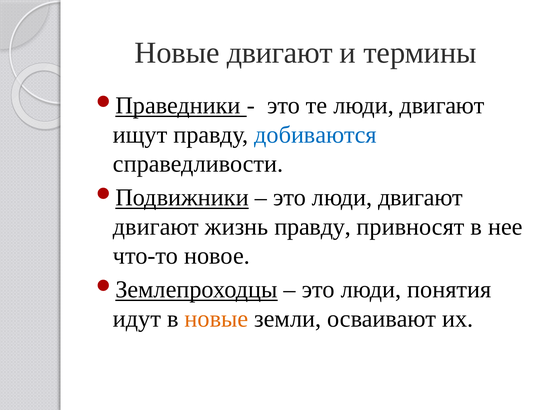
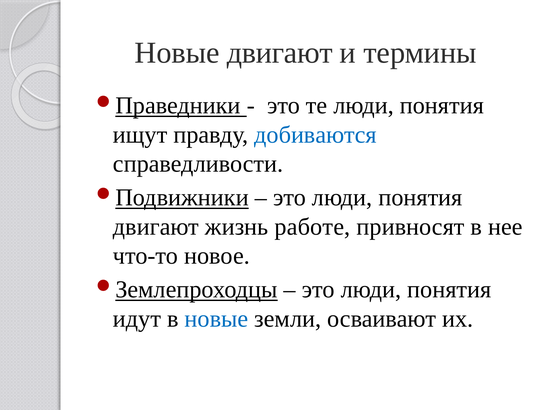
те люди двигают: двигают -> понятия
двигают at (421, 197): двигают -> понятия
жизнь правду: правду -> работе
новые at (216, 318) colour: orange -> blue
